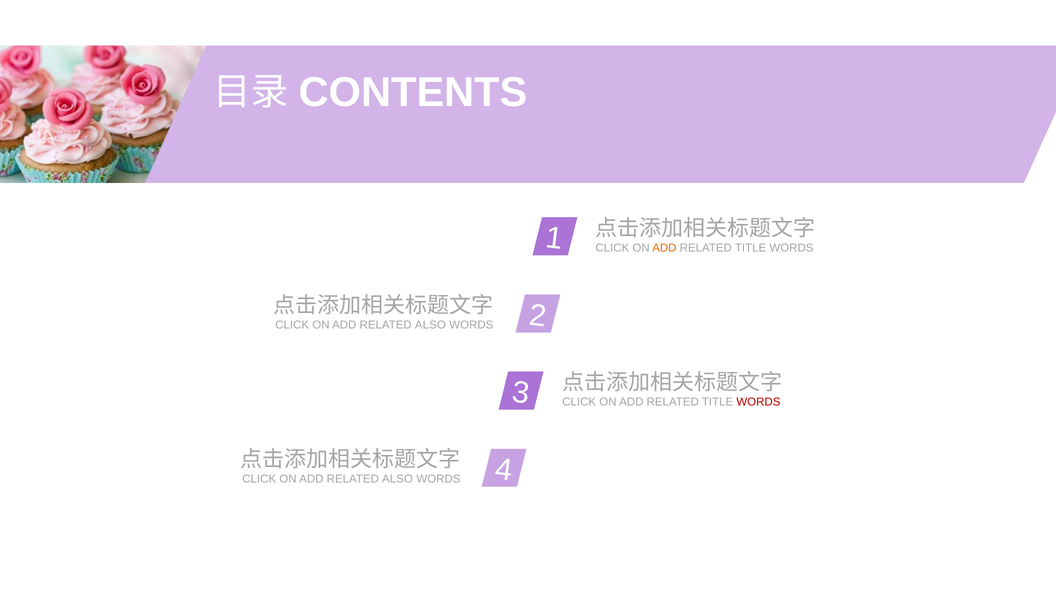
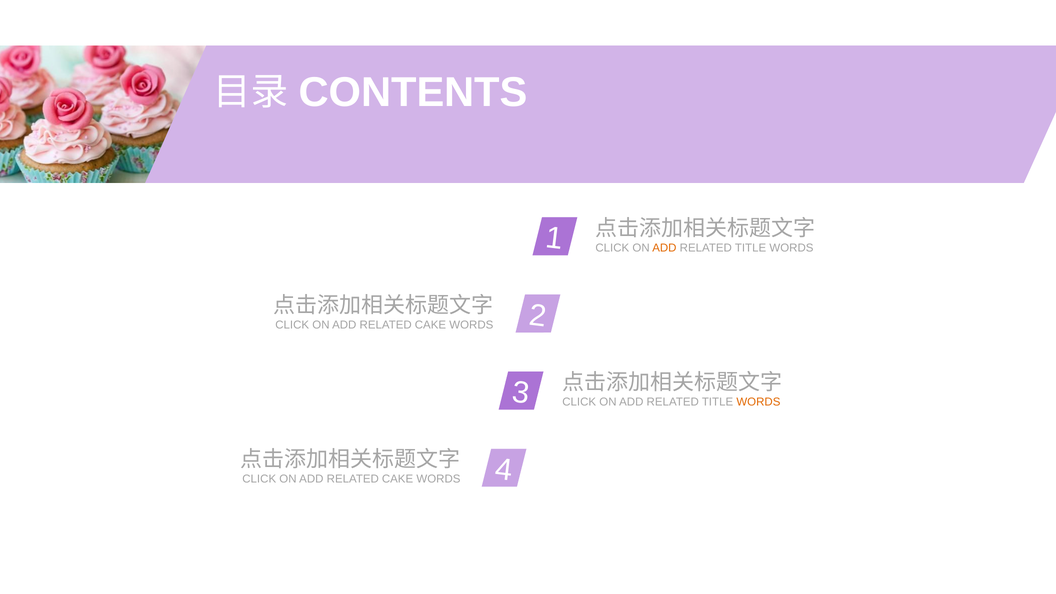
ALSO at (430, 325): ALSO -> CAKE
WORDS at (758, 402) colour: red -> orange
ALSO at (397, 479): ALSO -> CAKE
